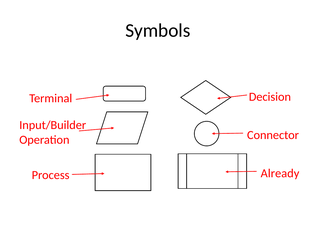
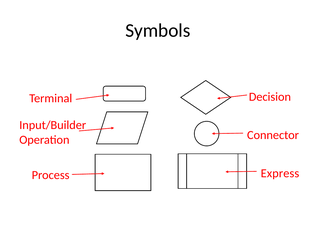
Already: Already -> Express
